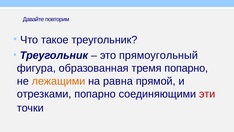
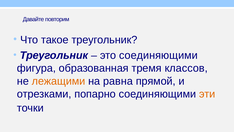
это прямоугольный: прямоугольный -> соединяющими
тремя попарно: попарно -> классов
эти colour: red -> orange
